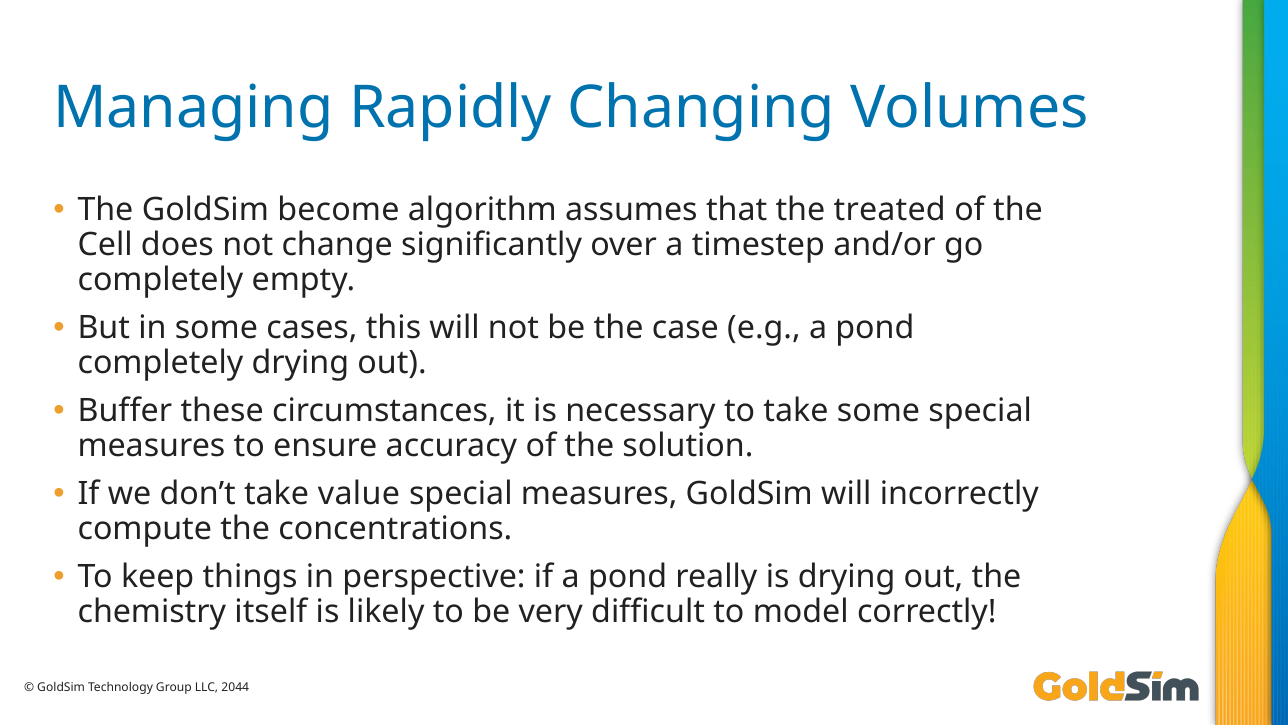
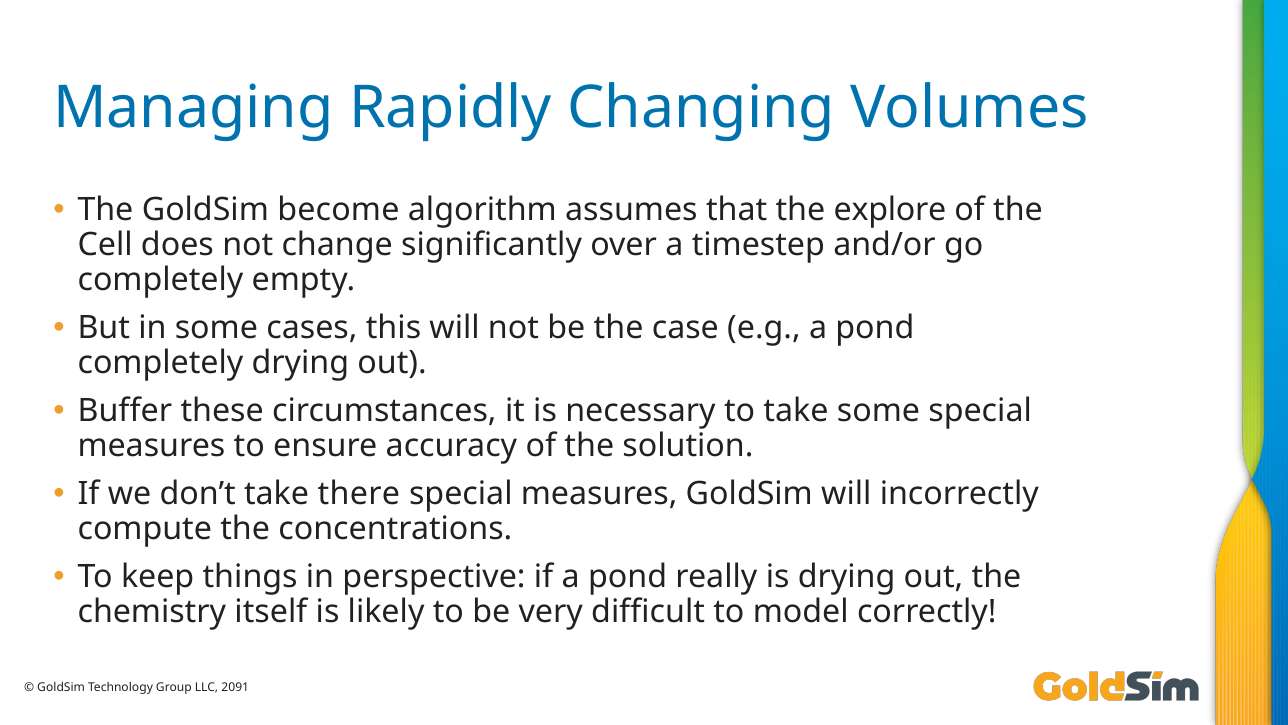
treated: treated -> explore
value: value -> there
2044: 2044 -> 2091
